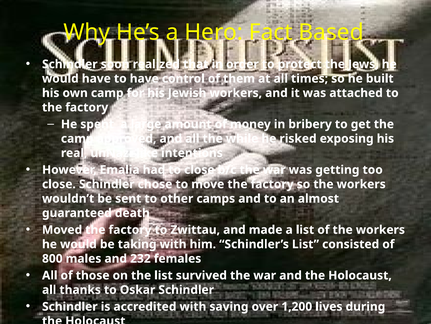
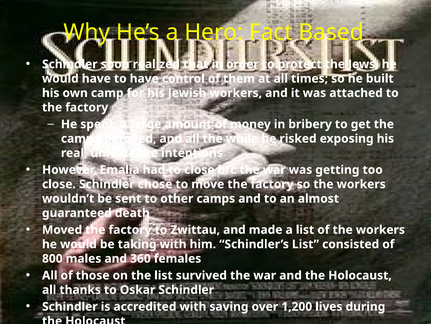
232: 232 -> 360
